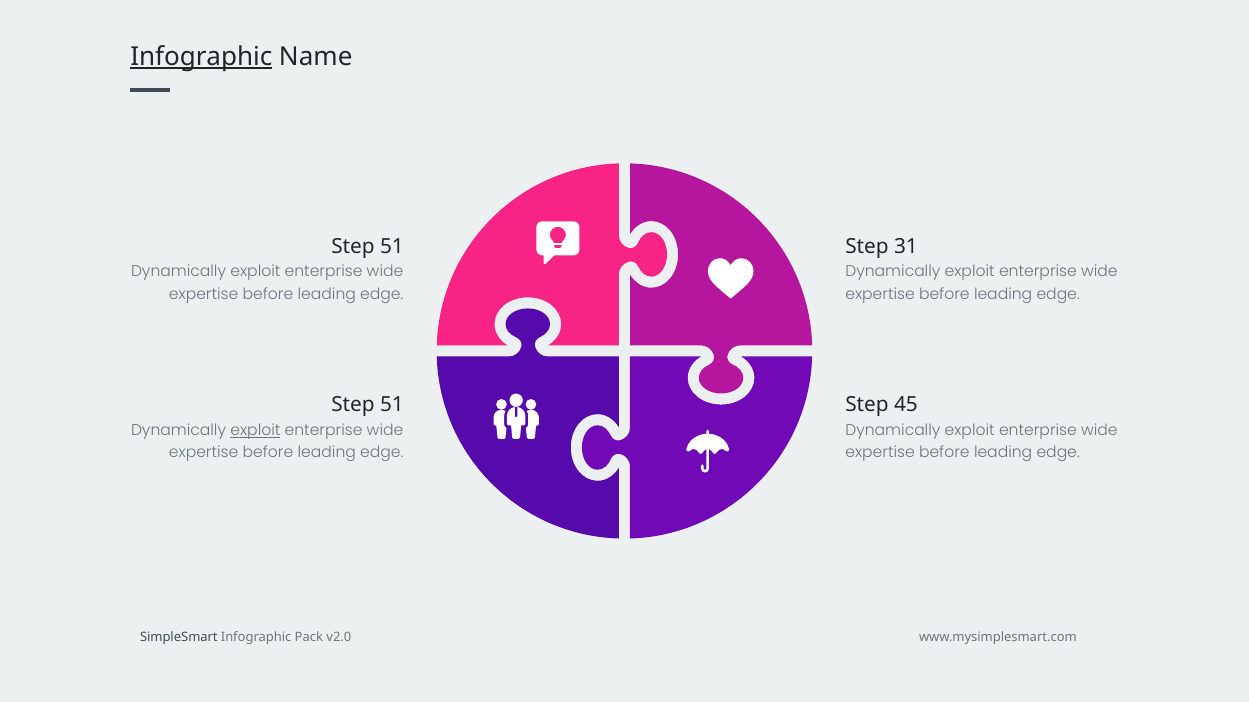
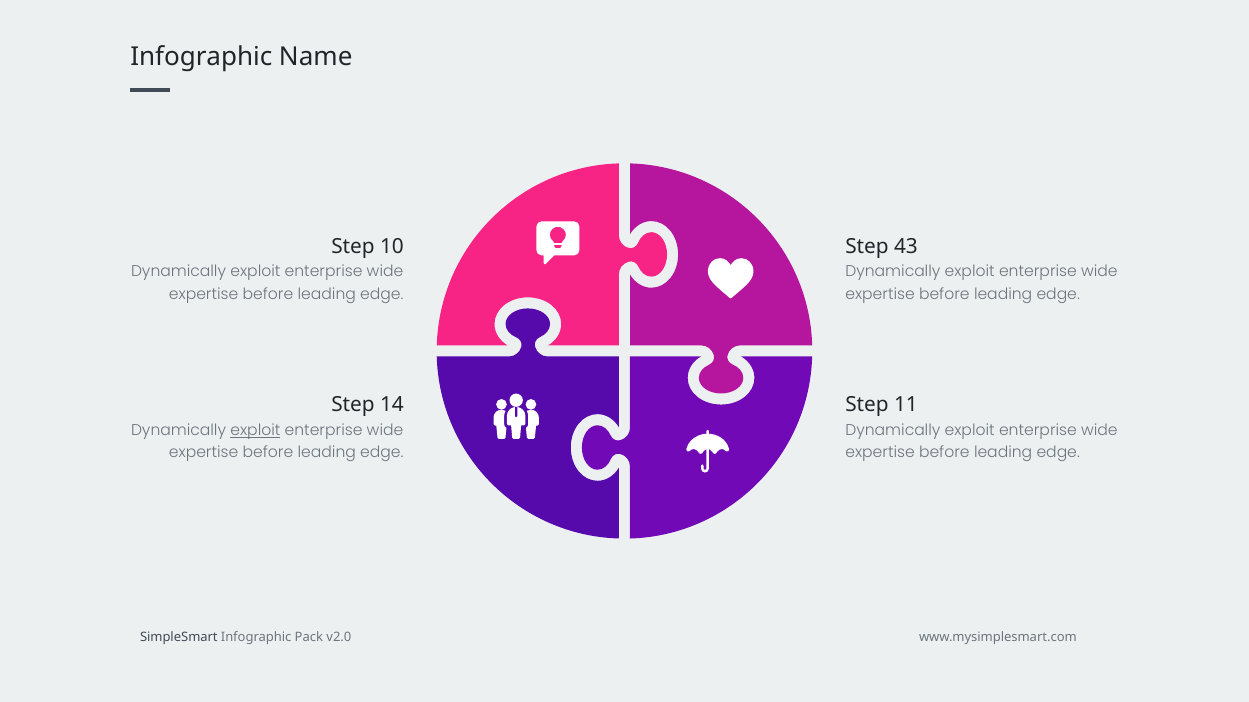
Infographic at (201, 57) underline: present -> none
51 at (392, 247): 51 -> 10
31: 31 -> 43
51 at (392, 405): 51 -> 14
45: 45 -> 11
